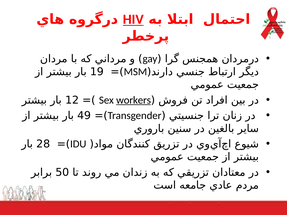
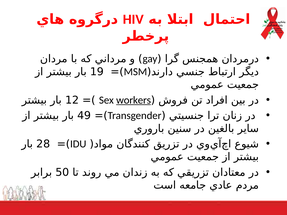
HIV underline: present -> none
